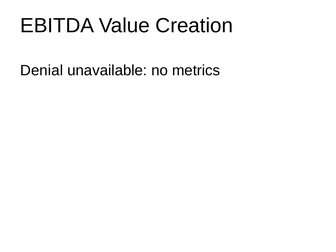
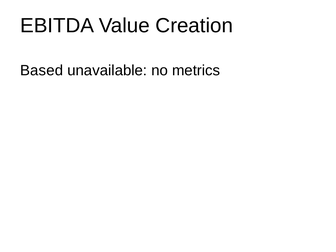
Denial: Denial -> Based
